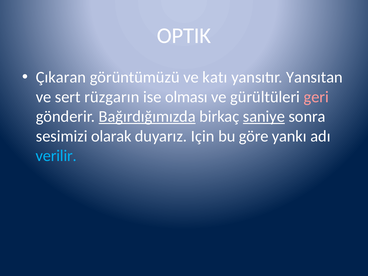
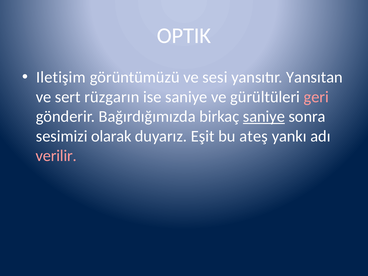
Çıkaran: Çıkaran -> Iletişim
katı: katı -> sesi
ise olması: olması -> saniye
Bağırdığımızda underline: present -> none
Için: Için -> Eşit
göre: göre -> ateş
verilir colour: light blue -> pink
